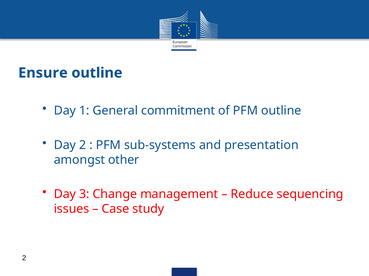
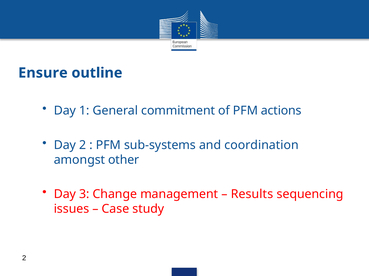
PFM outline: outline -> actions
presentation: presentation -> coordination
Reduce: Reduce -> Results
